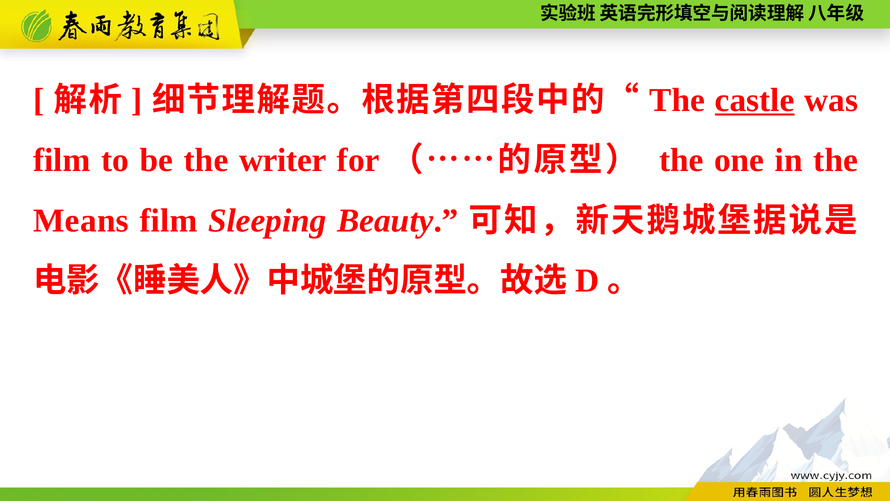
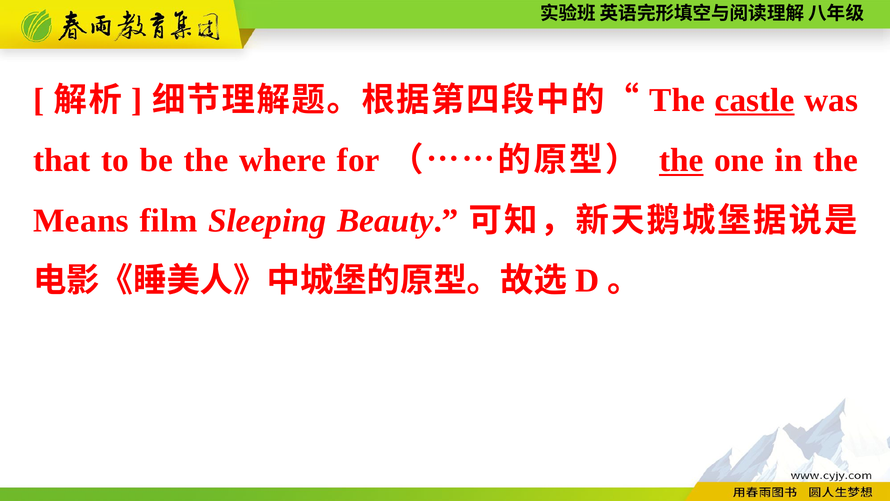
film at (62, 160): film -> that
writer: writer -> where
the at (681, 160) underline: none -> present
